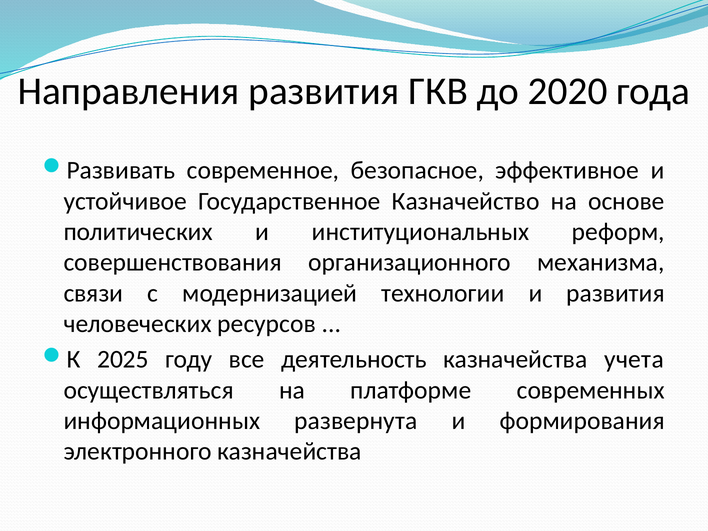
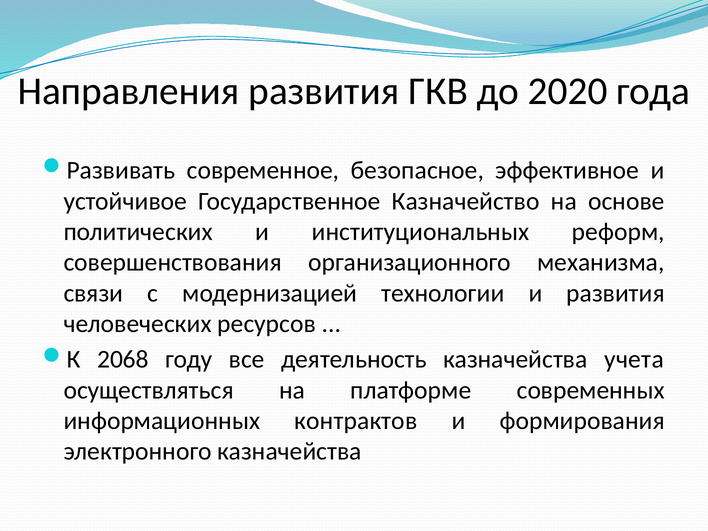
2025: 2025 -> 2068
развернута: развернута -> контрактов
